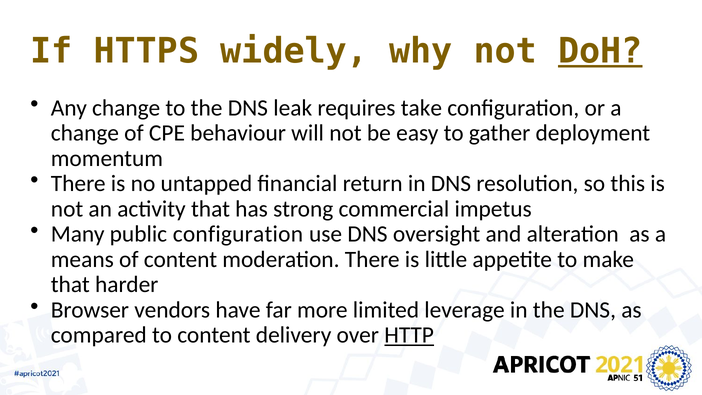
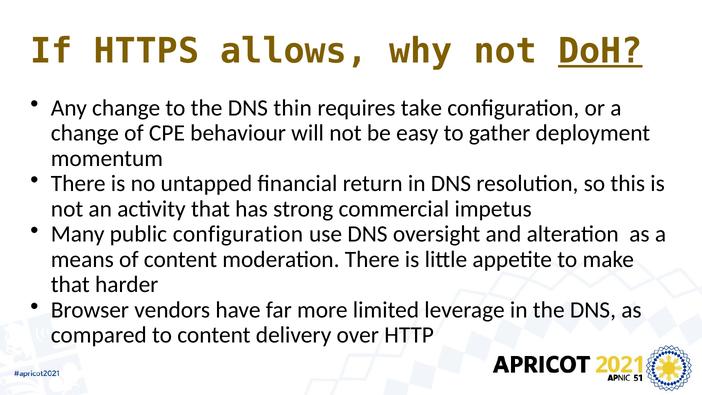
widely: widely -> allows
leak: leak -> thin
HTTP underline: present -> none
